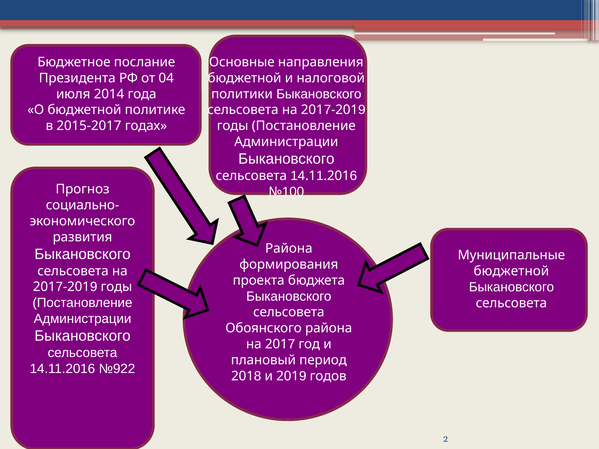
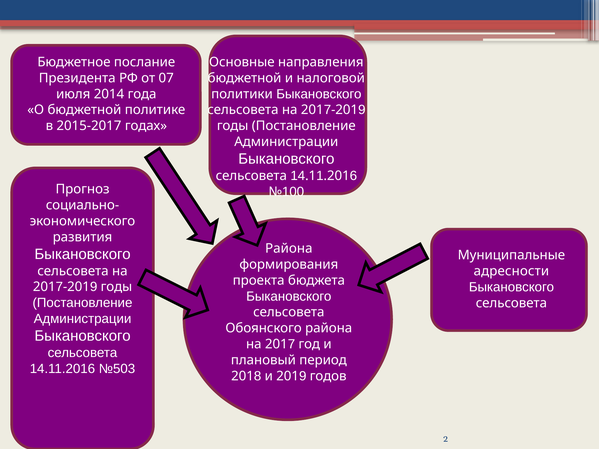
04: 04 -> 07
бюджетной at (511, 271): бюджетной -> адресности
№922: №922 -> №503
